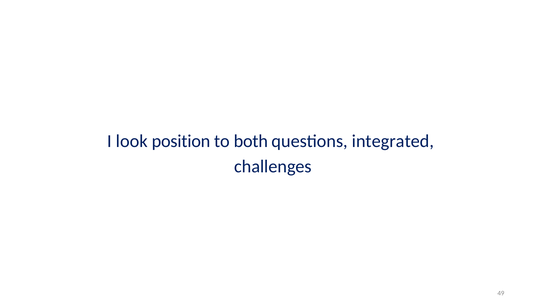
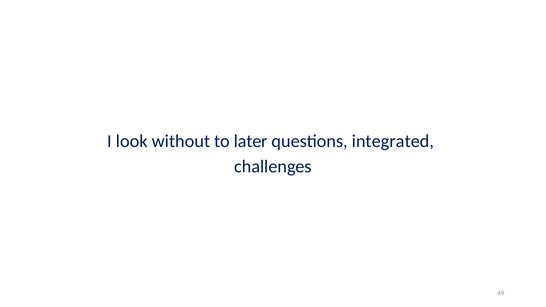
position: position -> without
both: both -> later
